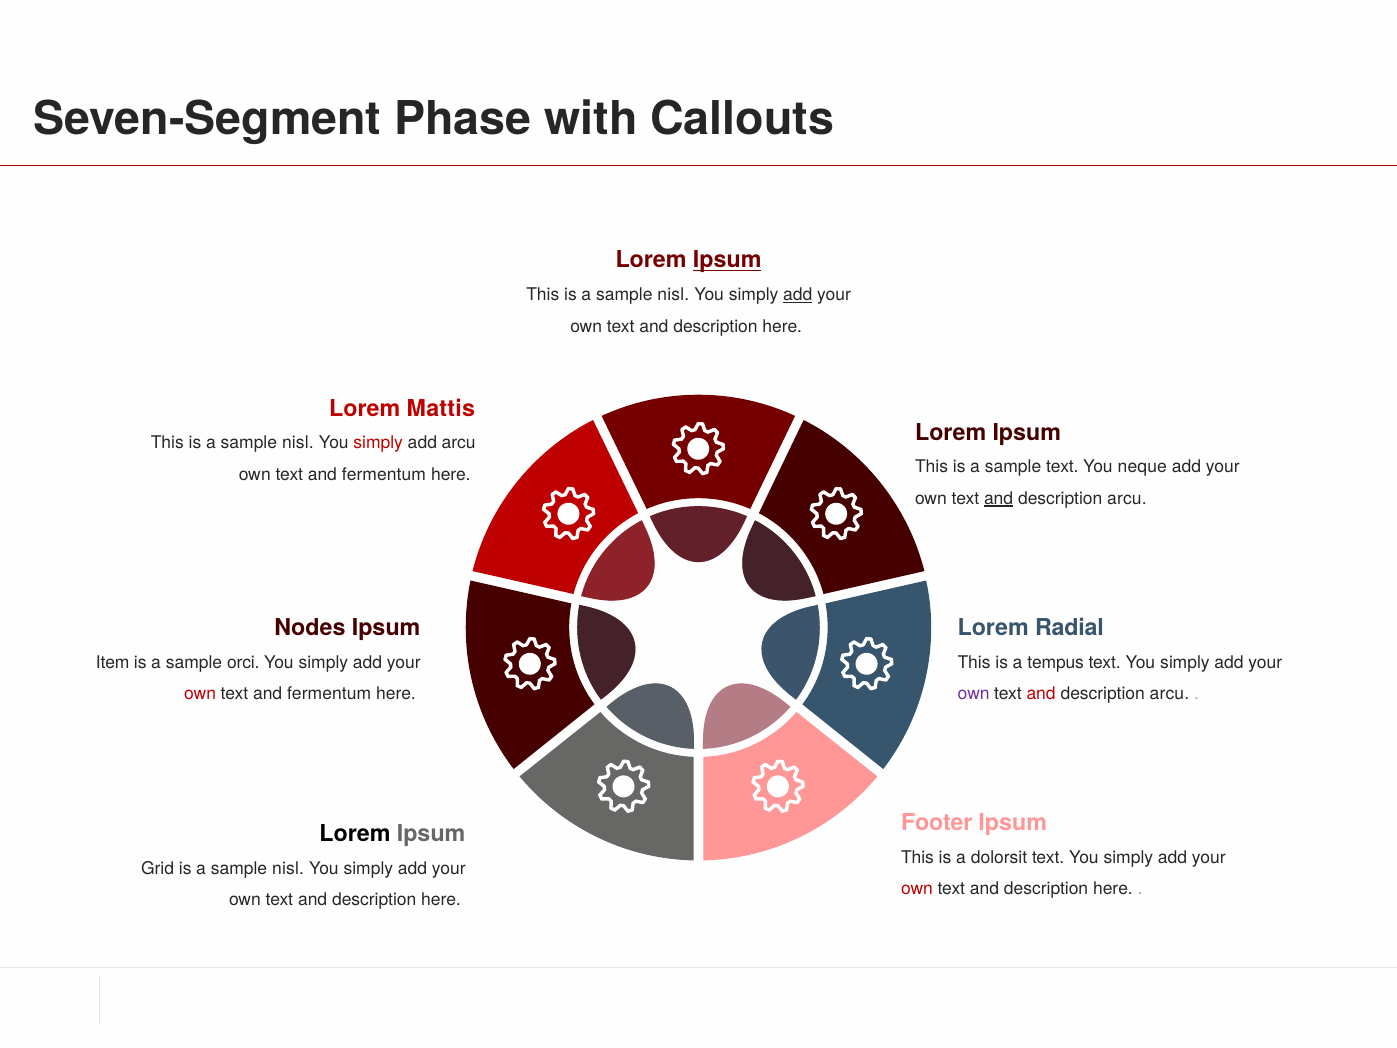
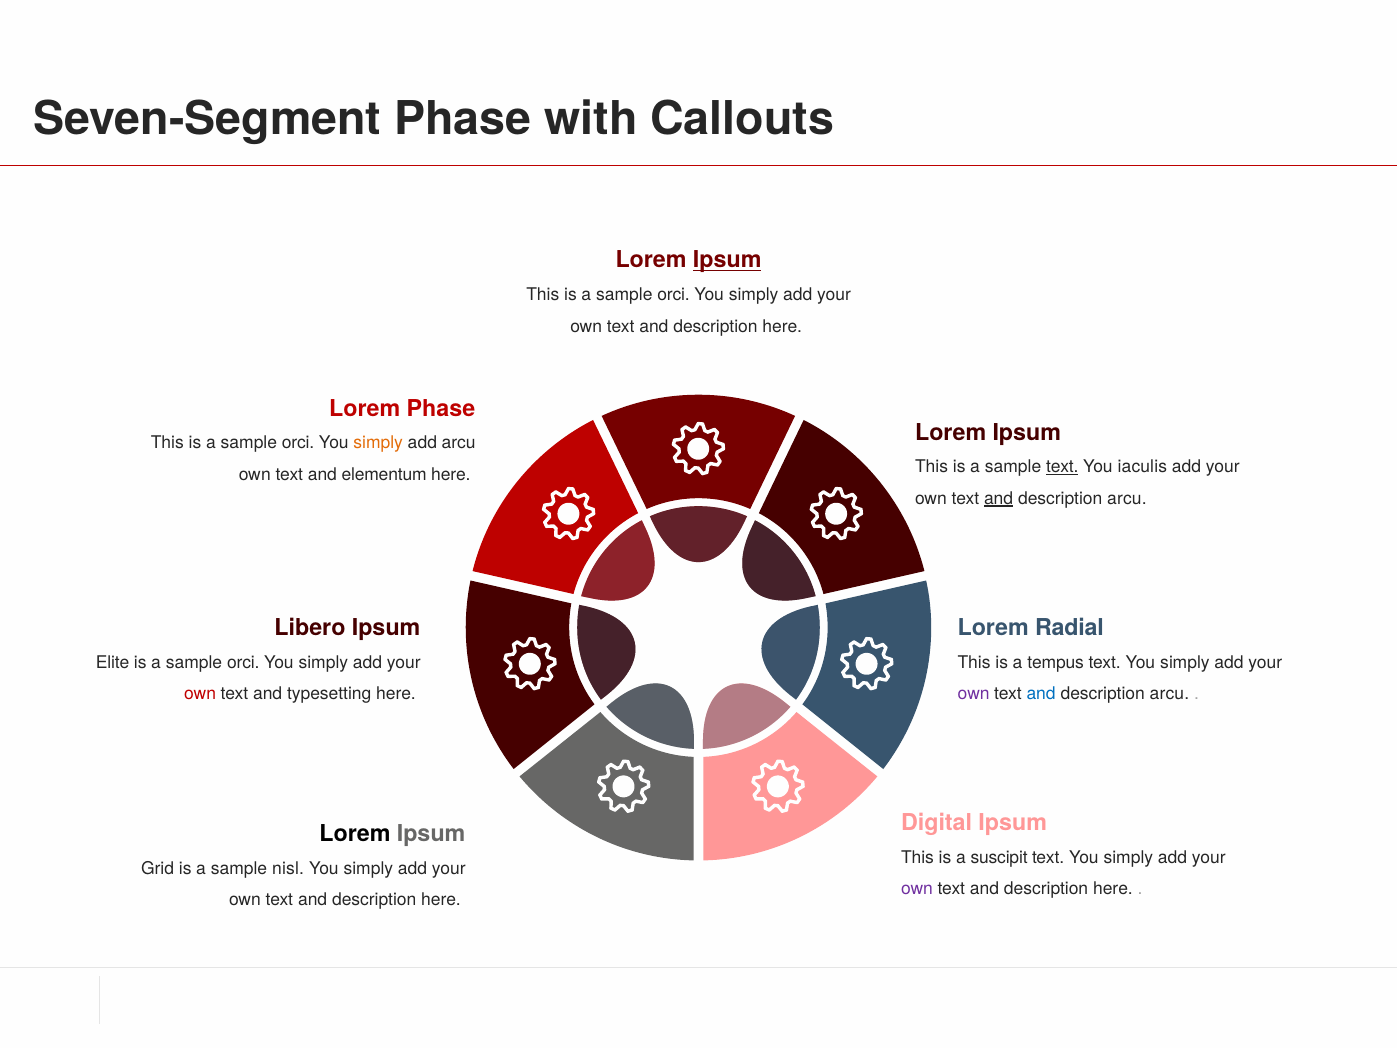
nisl at (673, 295): nisl -> orci
add at (798, 295) underline: present -> none
Lorem Mattis: Mattis -> Phase
nisl at (298, 443): nisl -> orci
simply at (378, 443) colour: red -> orange
text at (1062, 467) underline: none -> present
neque: neque -> iaculis
fermentum at (384, 475): fermentum -> elementum
Nodes: Nodes -> Libero
Item: Item -> Elite
fermentum at (329, 694): fermentum -> typesetting
and at (1041, 694) colour: red -> blue
Footer: Footer -> Digital
dolorsit: dolorsit -> suscipit
own at (917, 889) colour: red -> purple
